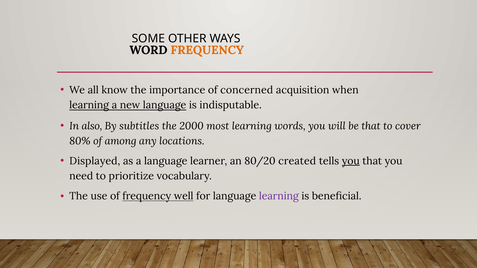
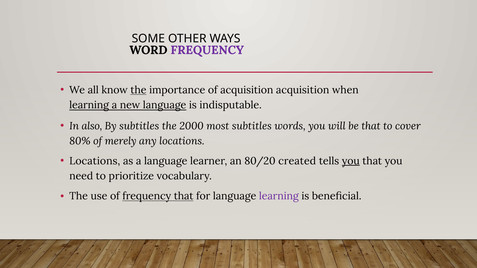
FREQUENCY at (207, 50) colour: orange -> purple
the at (138, 90) underline: none -> present
of concerned: concerned -> acquisition
most learning: learning -> subtitles
among: among -> merely
Displayed at (95, 161): Displayed -> Locations
frequency well: well -> that
